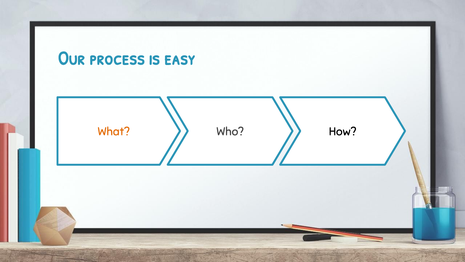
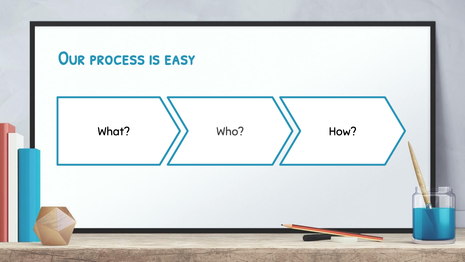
What colour: orange -> black
